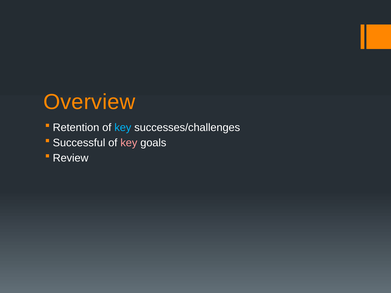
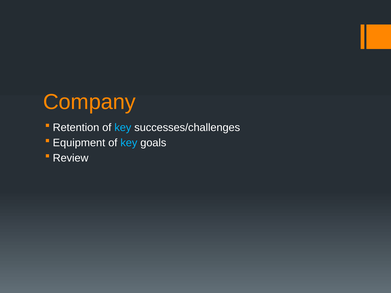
Overview: Overview -> Company
Successful: Successful -> Equipment
key at (129, 143) colour: pink -> light blue
